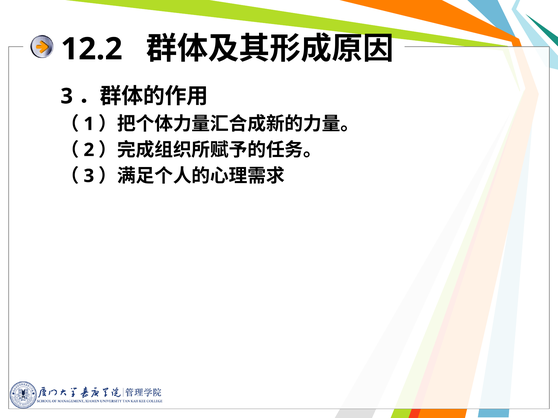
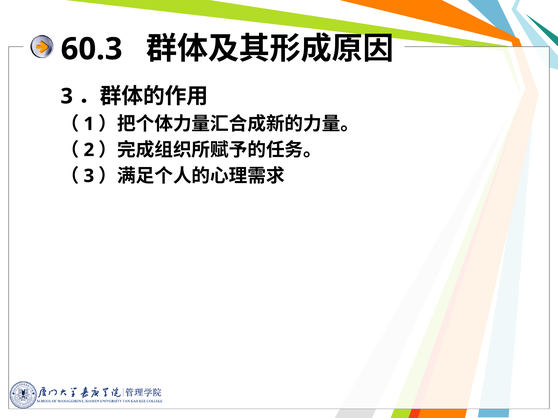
12.2: 12.2 -> 60.3
